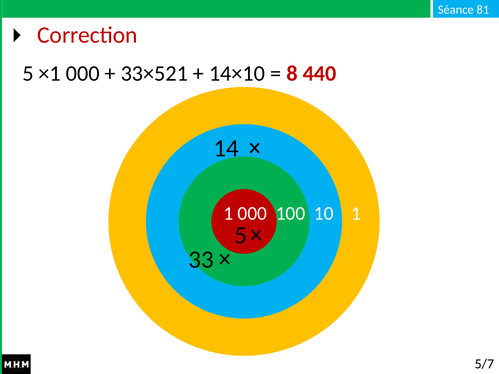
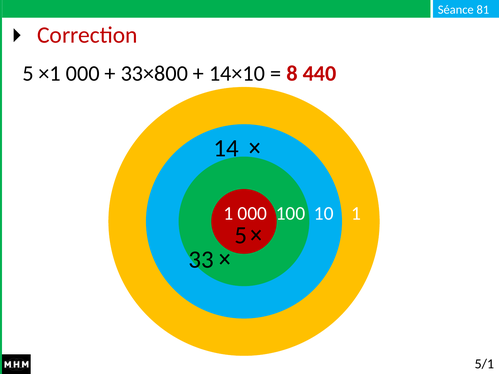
33×521: 33×521 -> 33×800
5/7: 5/7 -> 5/1
